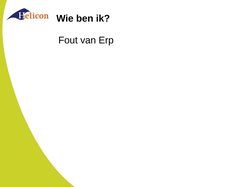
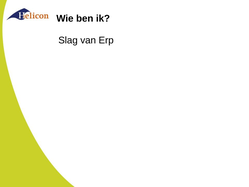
Fout: Fout -> Slag
